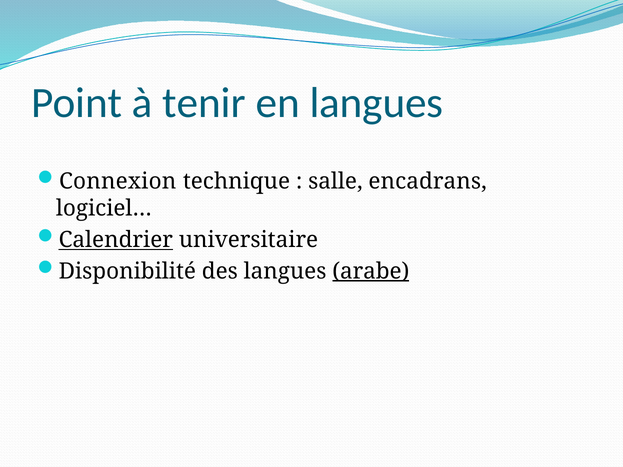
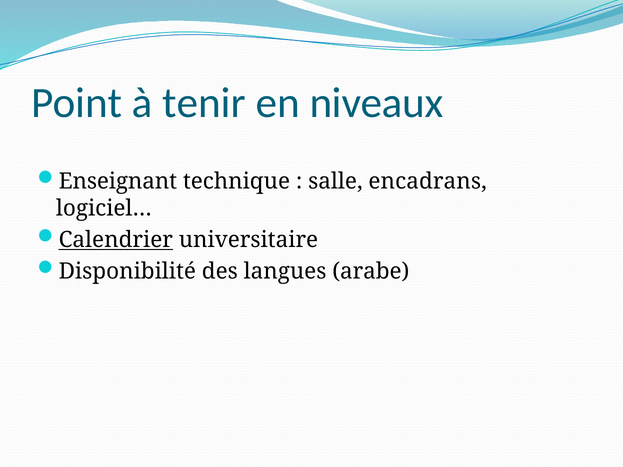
en langues: langues -> niveaux
Connexion: Connexion -> Enseignant
arabe underline: present -> none
